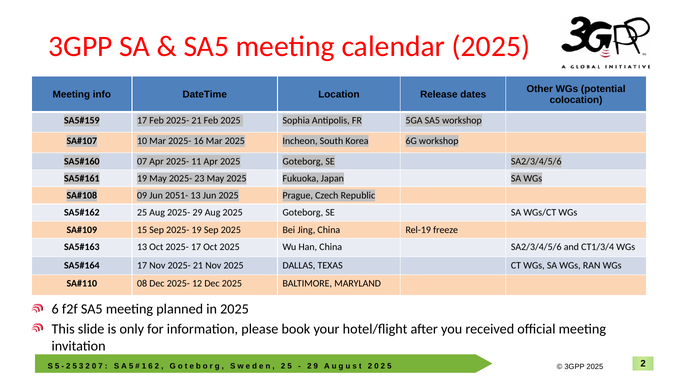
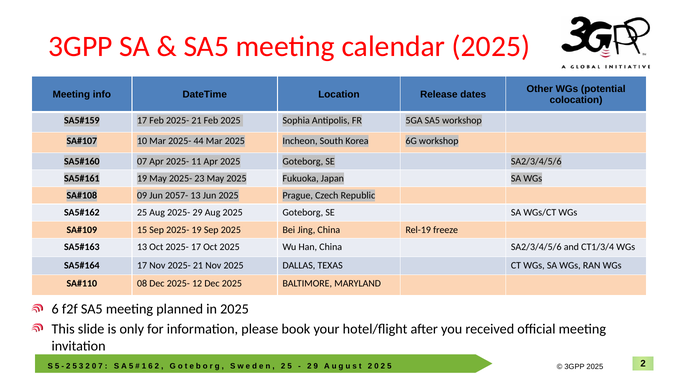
16: 16 -> 44
2051-: 2051- -> 2057-
